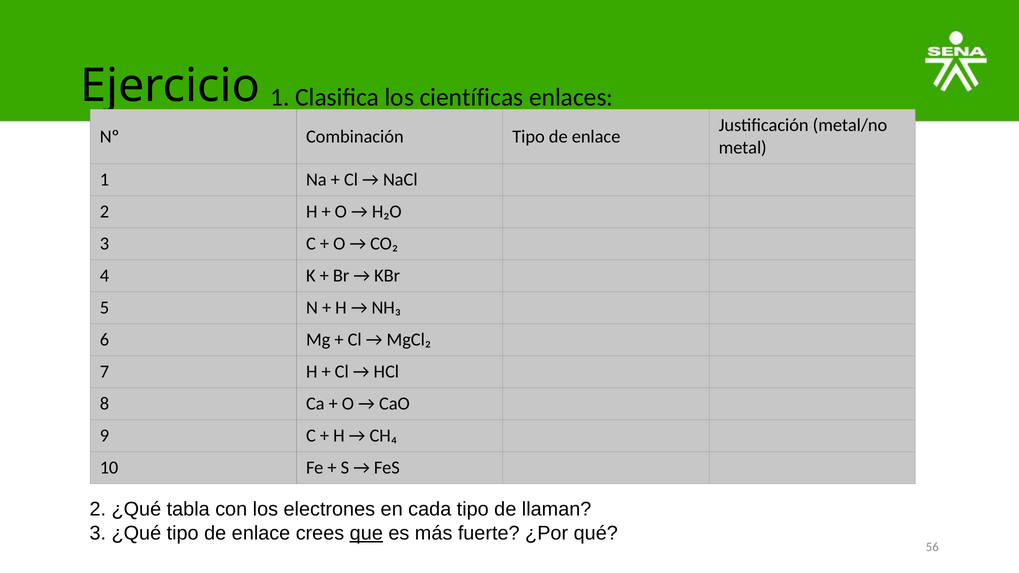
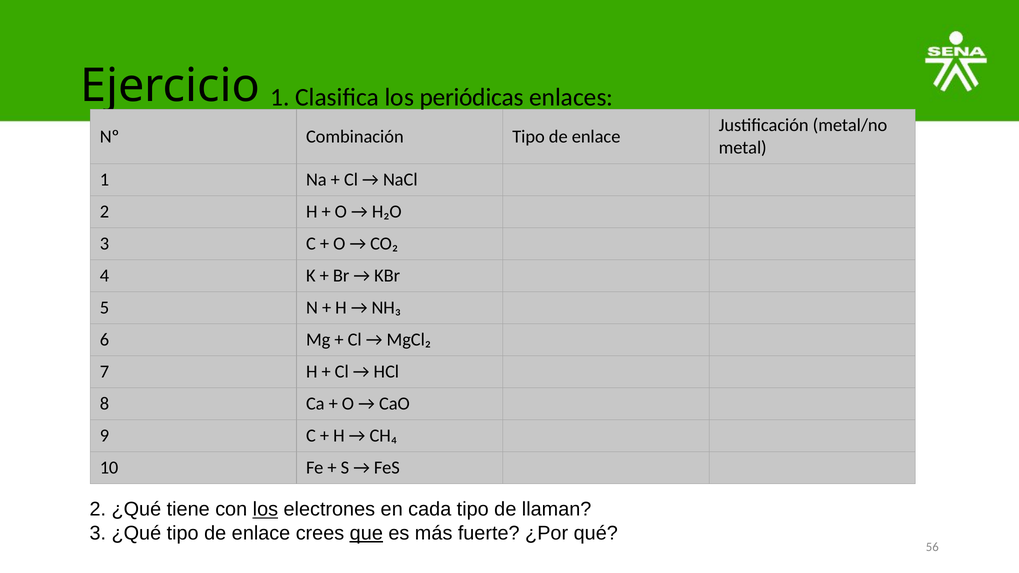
científicas: científicas -> periódicas
tabla: tabla -> tiene
los at (265, 510) underline: none -> present
